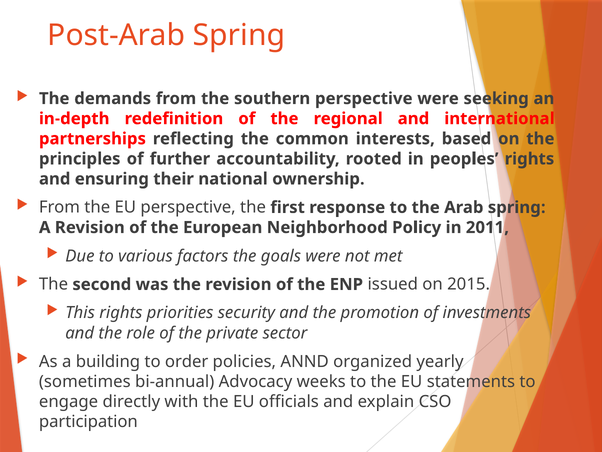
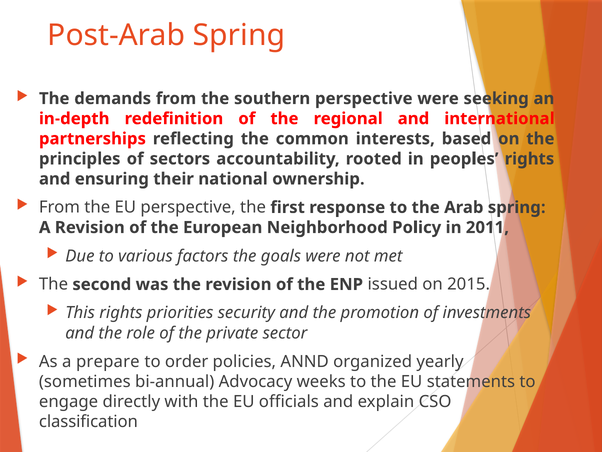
further: further -> sectors
building: building -> prepare
participation: participation -> classification
